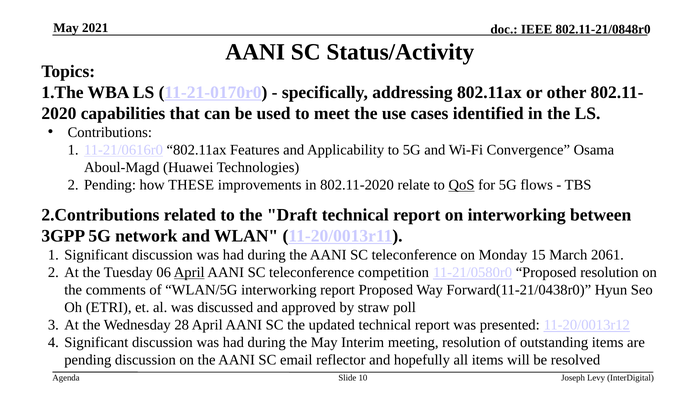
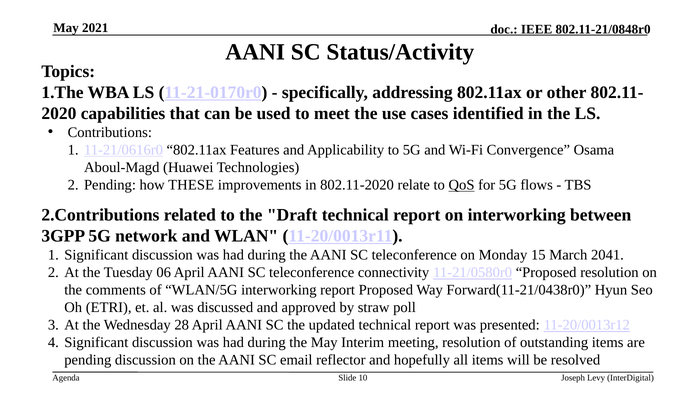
2061: 2061 -> 2041
April at (189, 272) underline: present -> none
competition: competition -> connectivity
